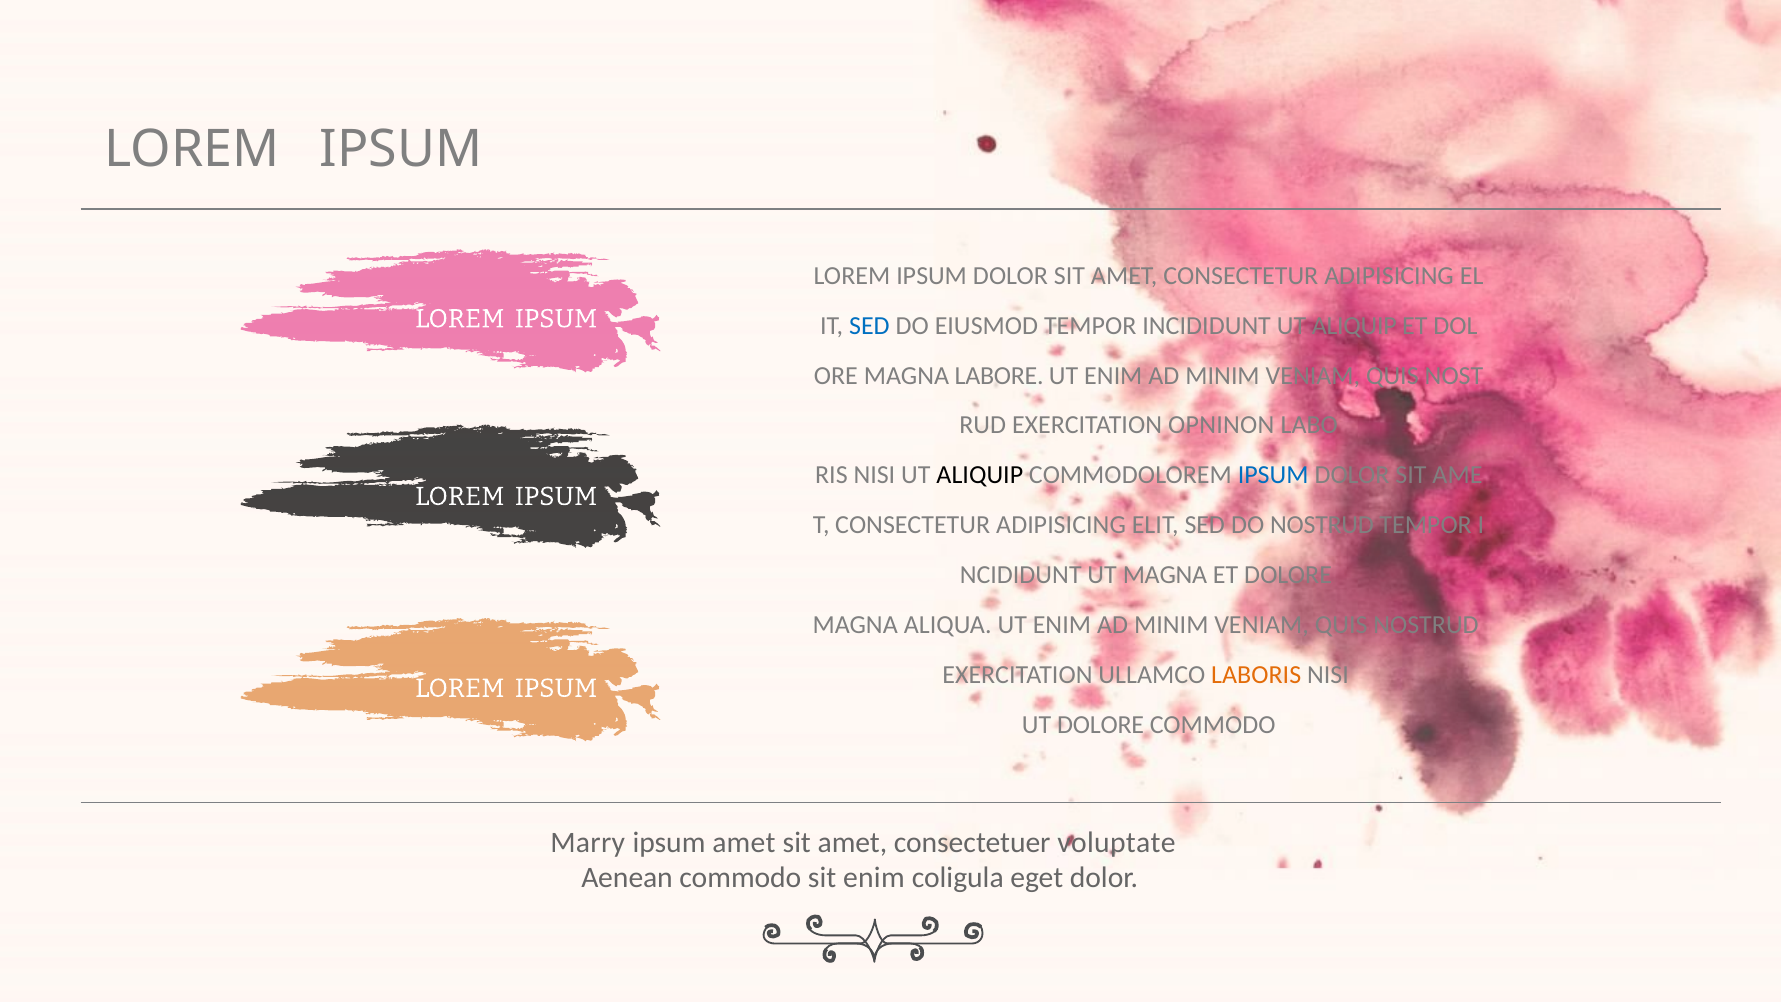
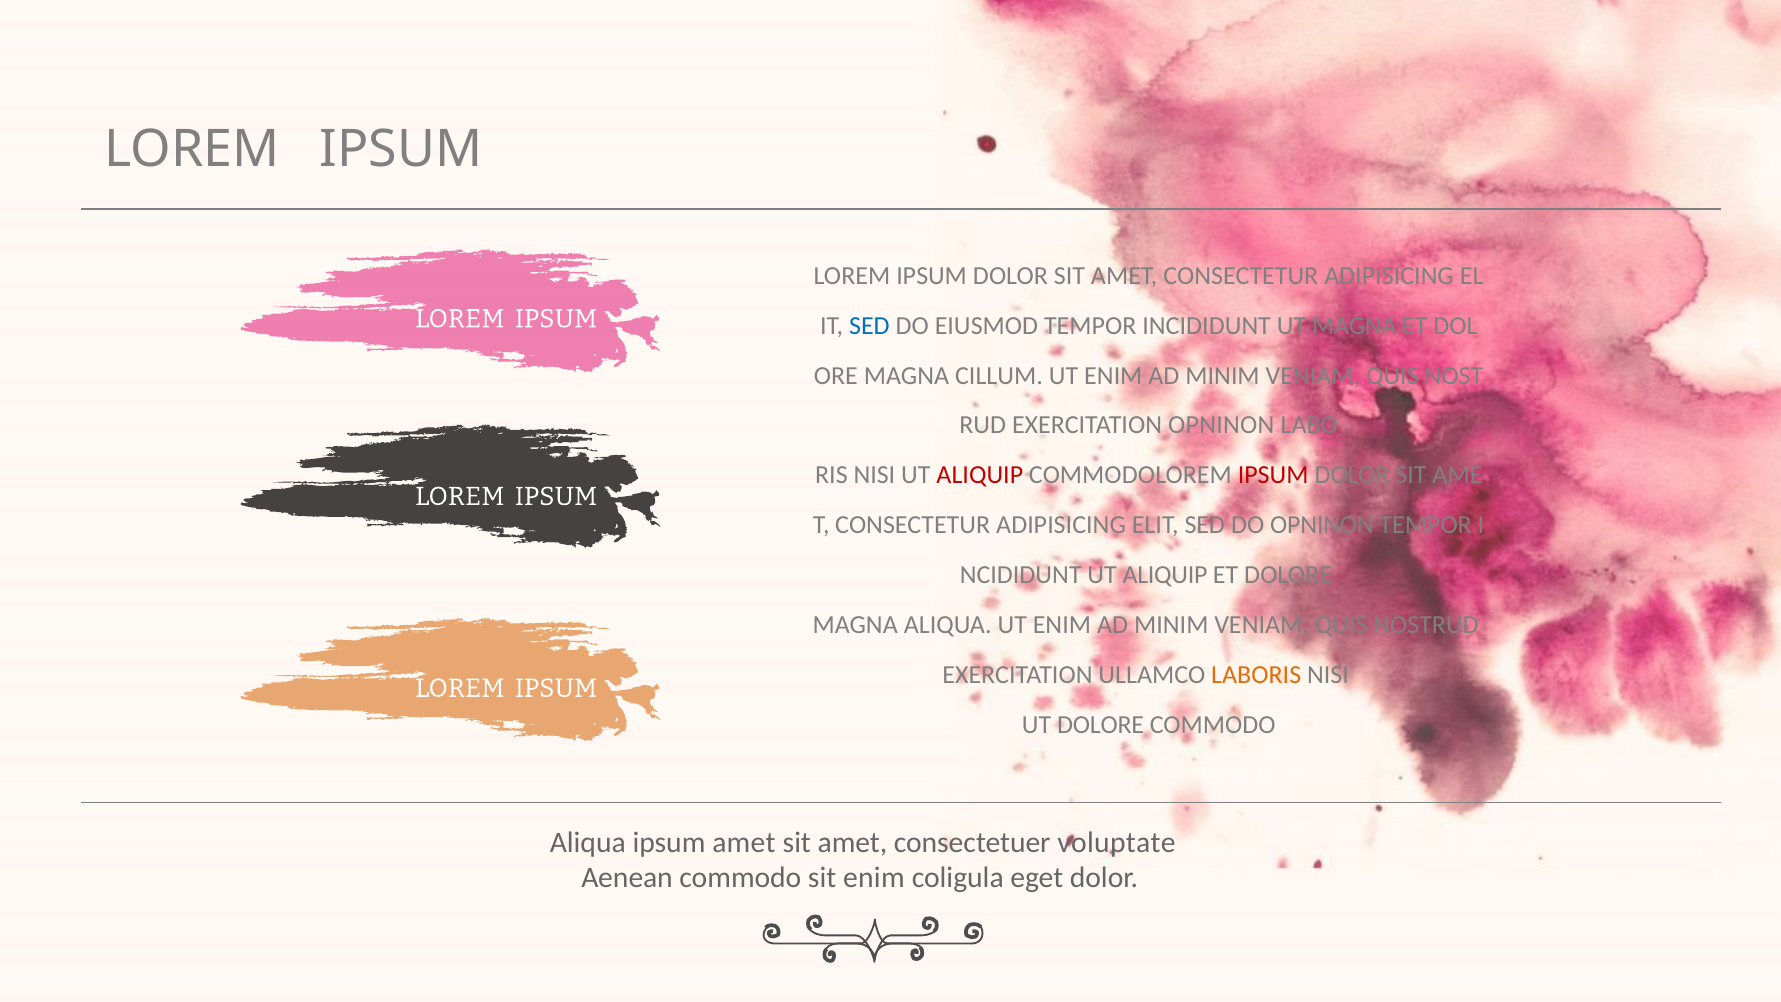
INCIDIDUNT UT ALIQUIP: ALIQUIP -> MAGNA
LABORE: LABORE -> CILLUM
ALIQUIP at (980, 475) colour: black -> red
IPSUM at (1273, 475) colour: blue -> red
DO NOSTRUD: NOSTRUD -> OPNINON
MAGNA at (1165, 575): MAGNA -> ALIQUIP
Marry at (588, 842): Marry -> Aliqua
